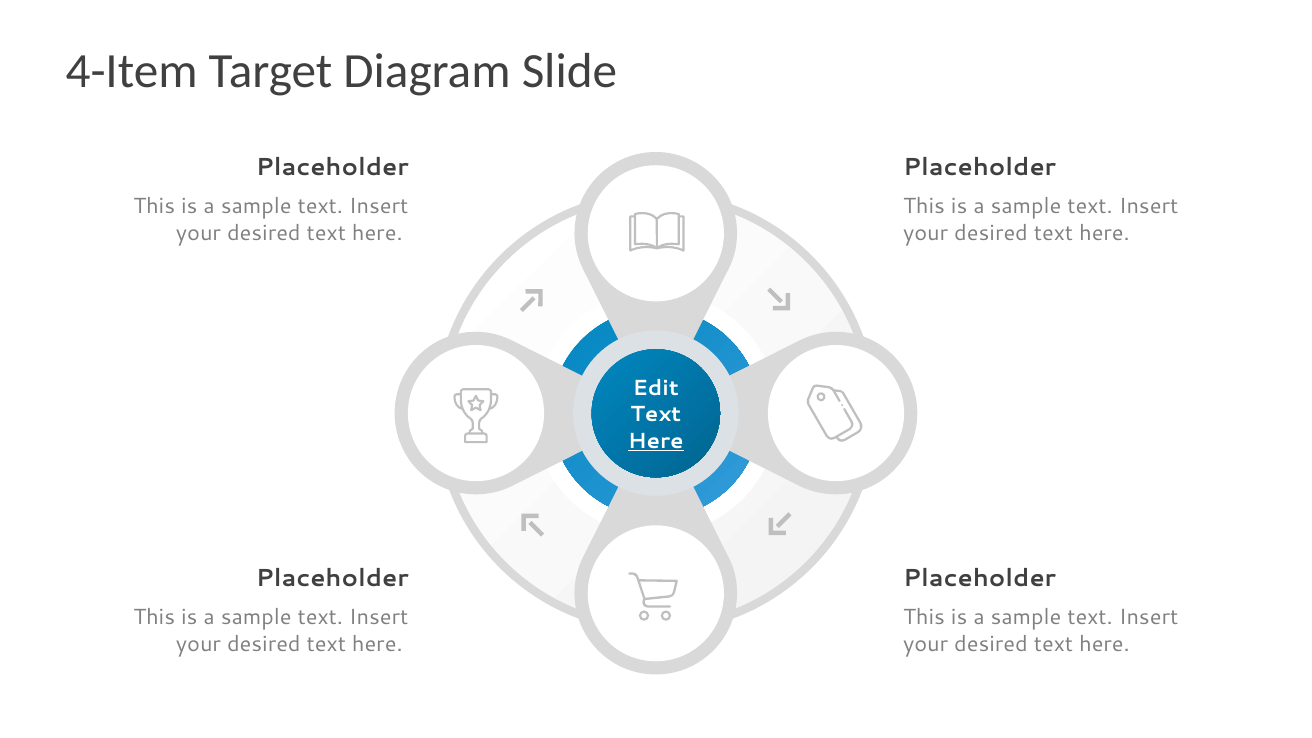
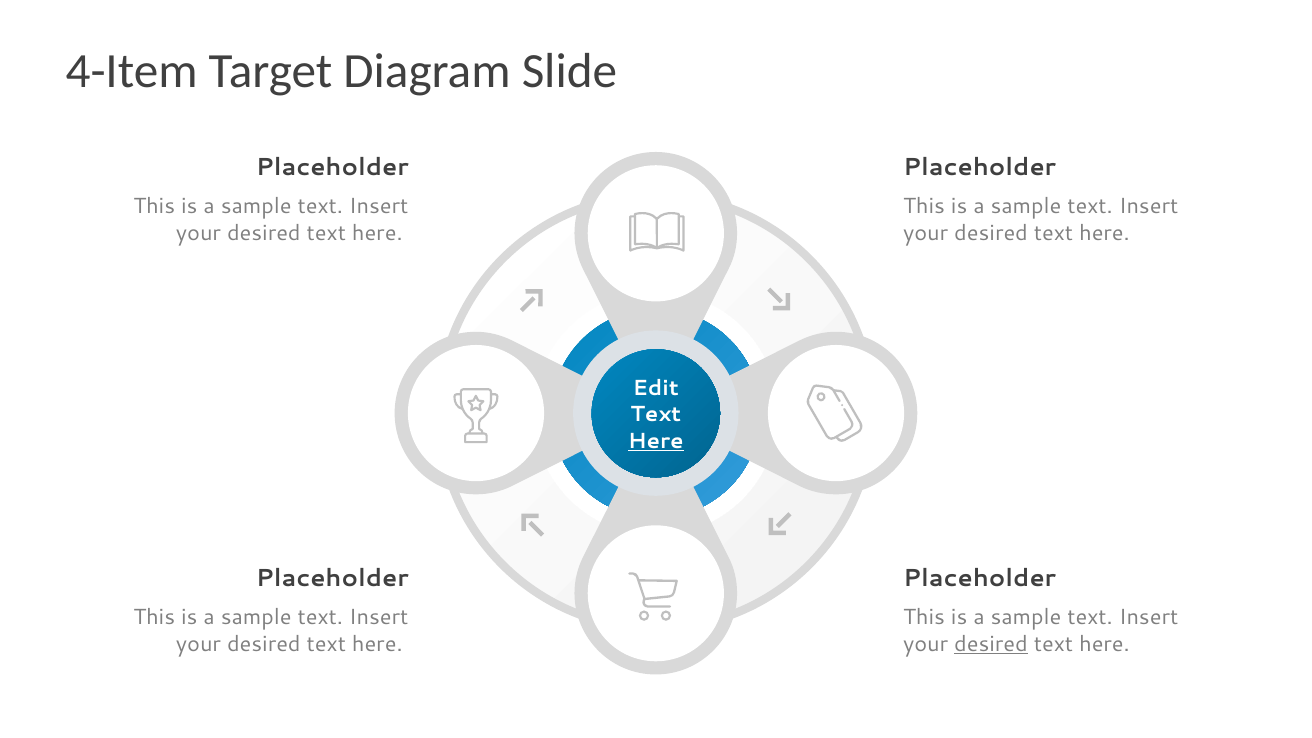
desired at (991, 644) underline: none -> present
